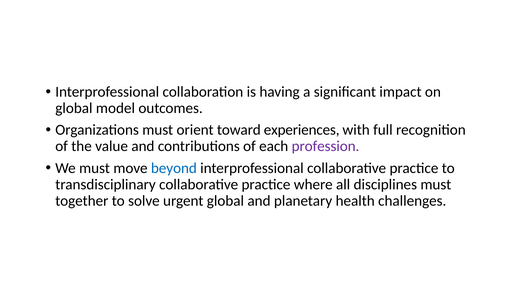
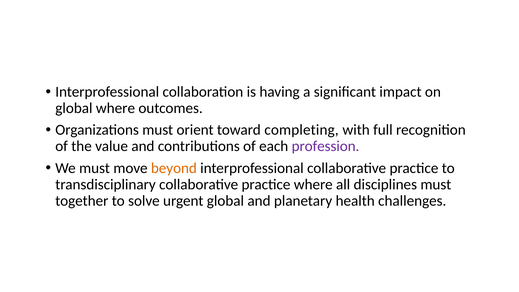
global model: model -> where
experiences: experiences -> completing
beyond colour: blue -> orange
